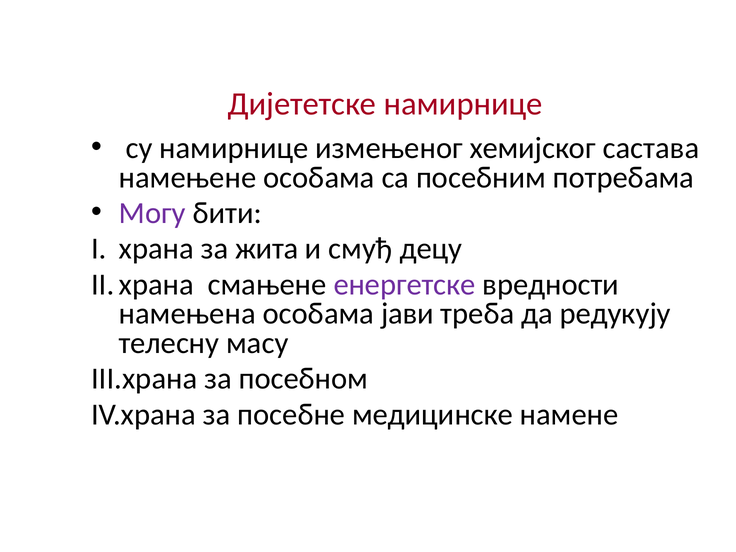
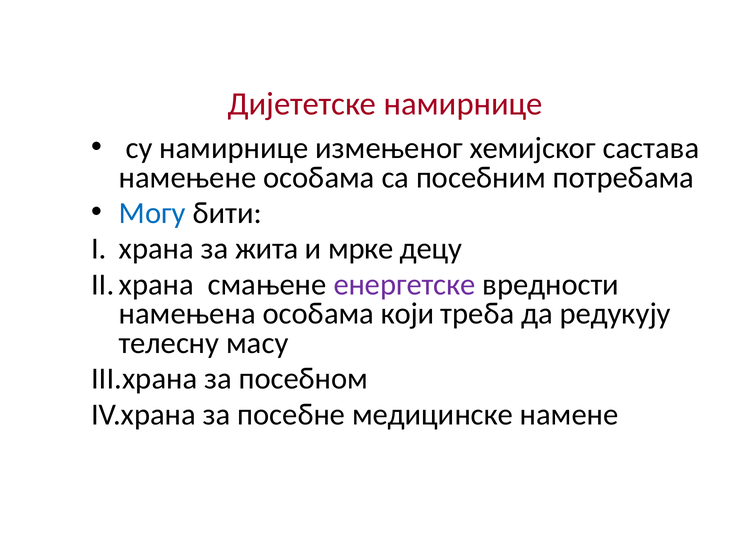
Могу colour: purple -> blue
смуђ: смуђ -> мрке
јави: јави -> који
